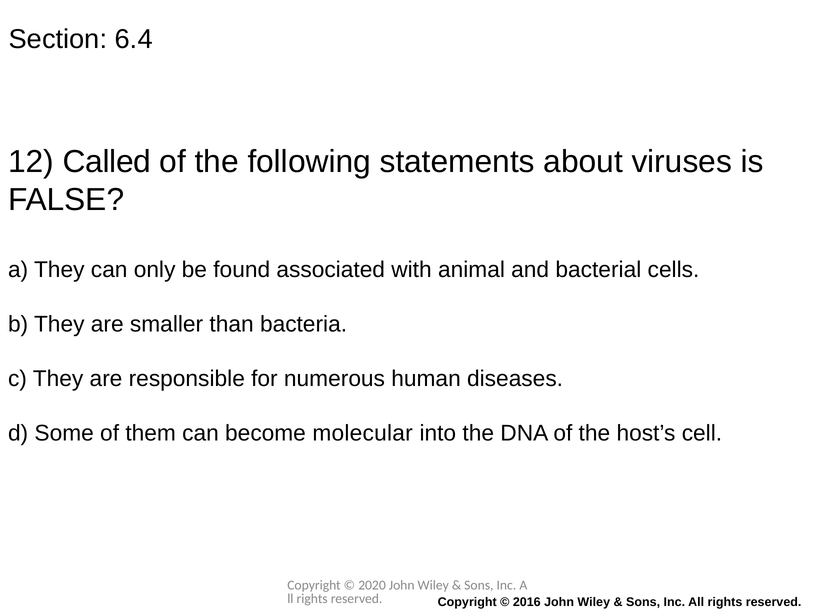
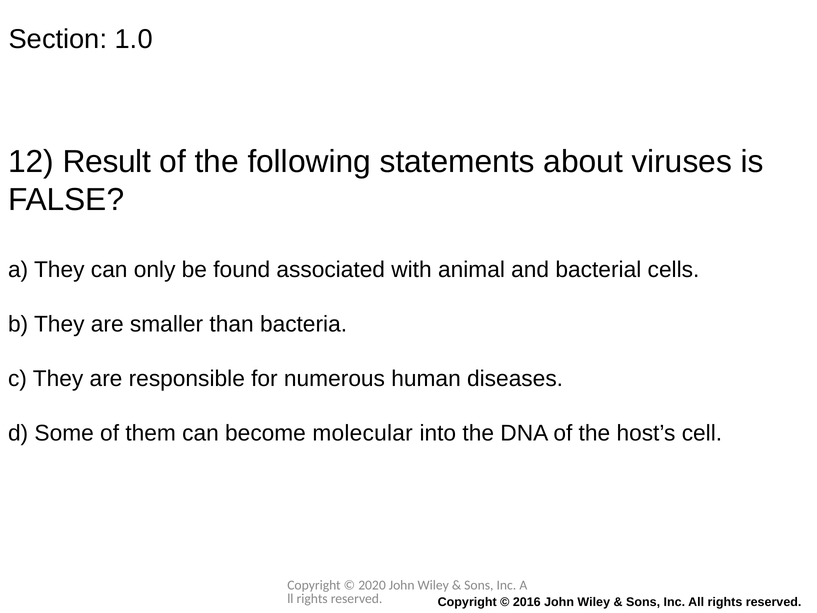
6.4: 6.4 -> 1.0
Called: Called -> Result
